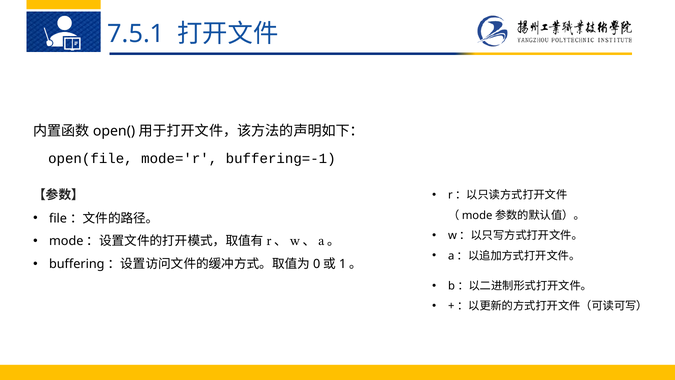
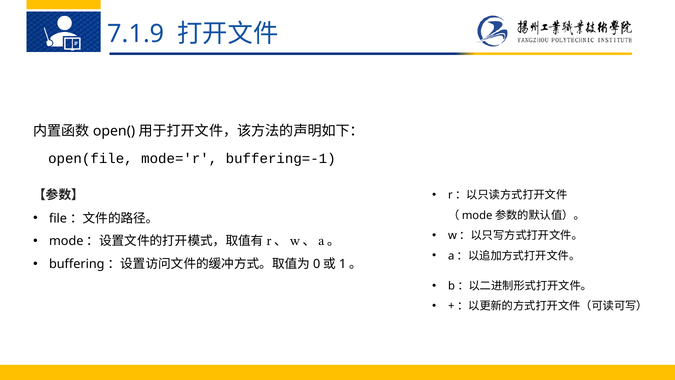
7.5.1: 7.5.1 -> 7.1.9
